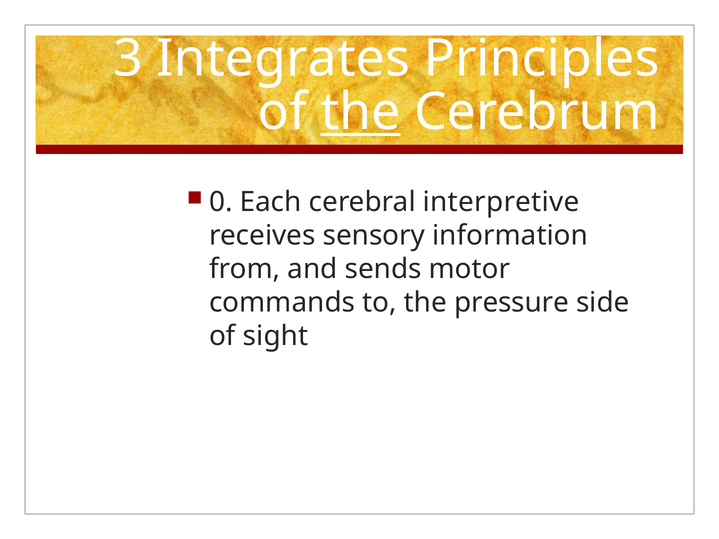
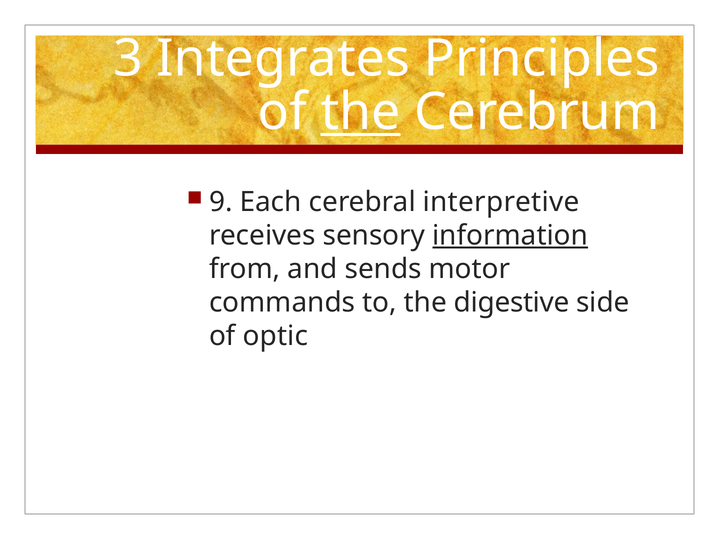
0: 0 -> 9
information underline: none -> present
pressure: pressure -> digestive
sight: sight -> optic
